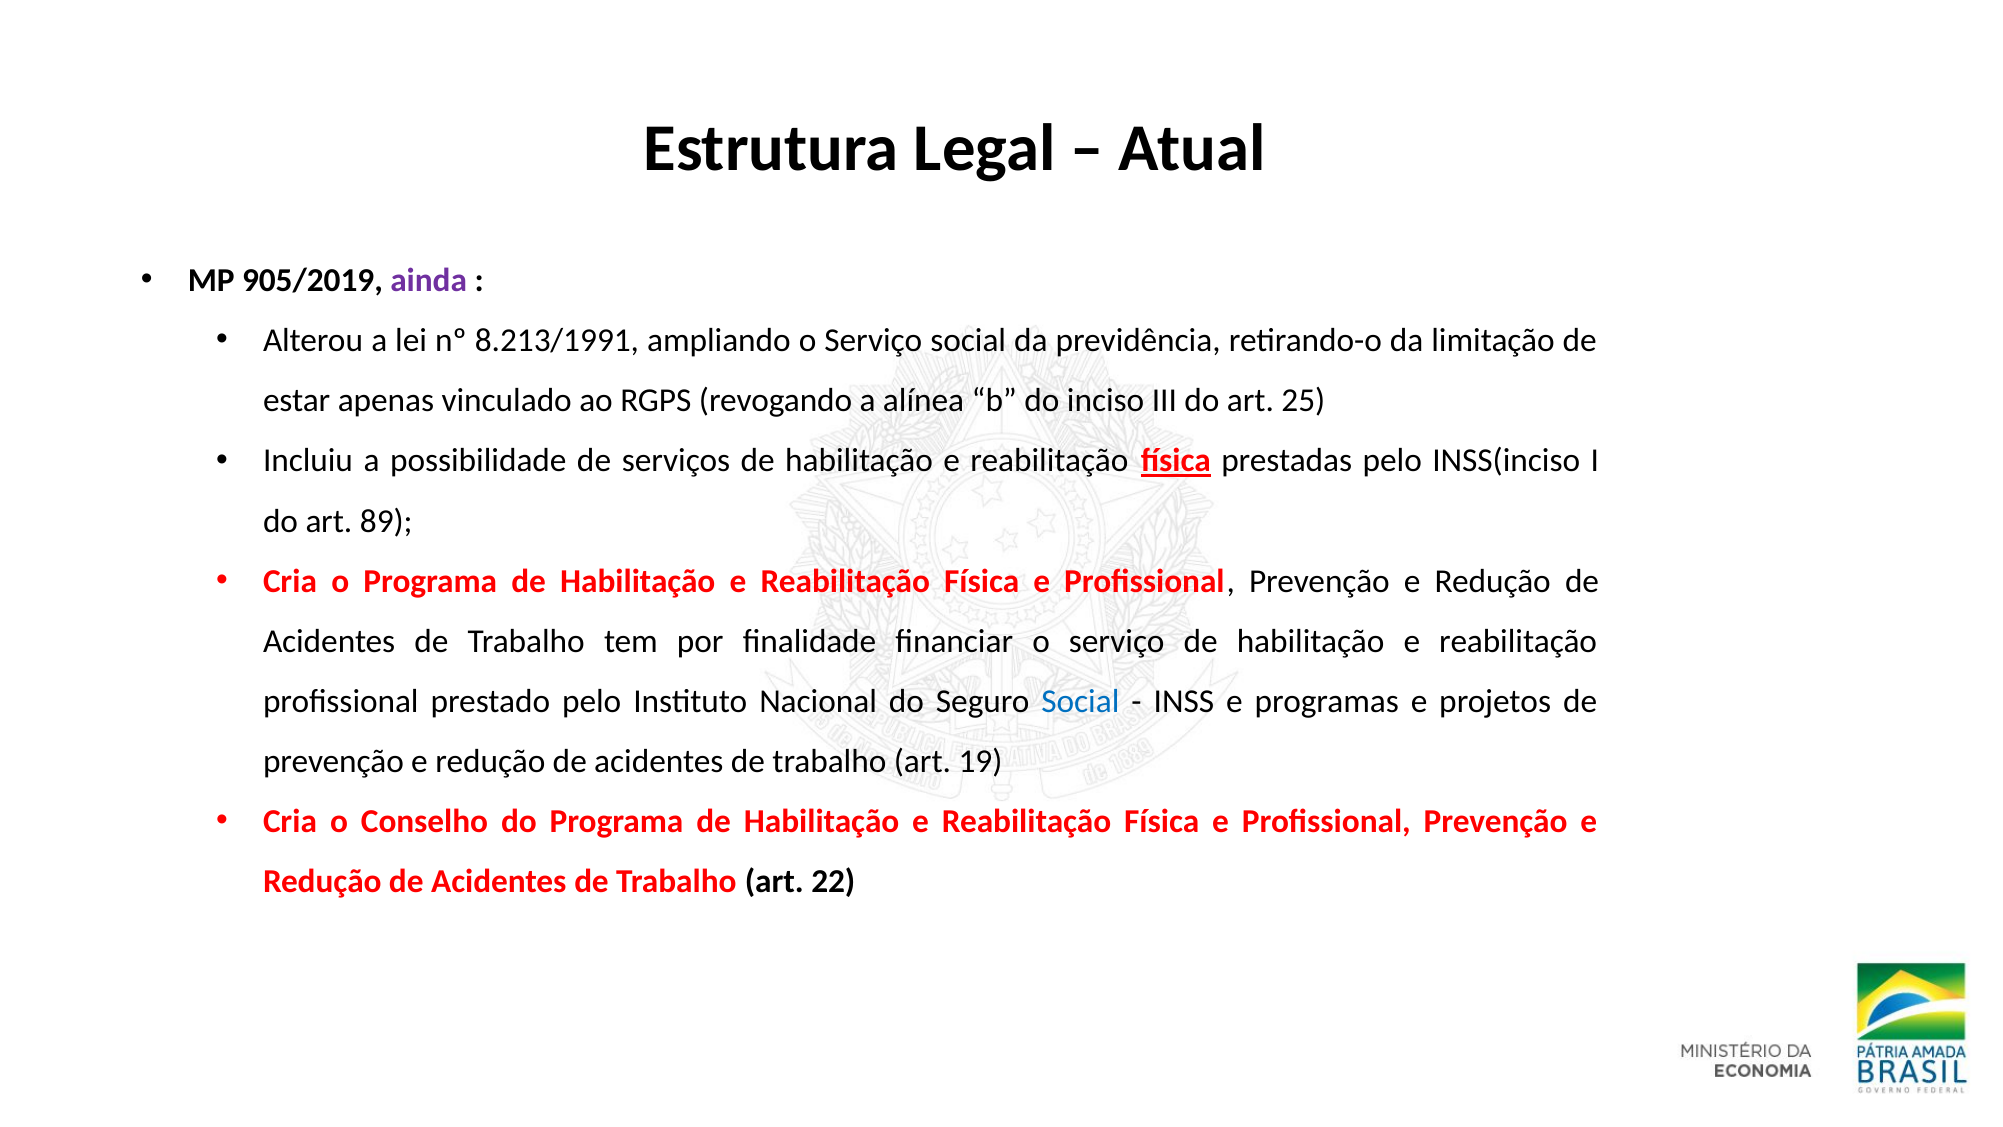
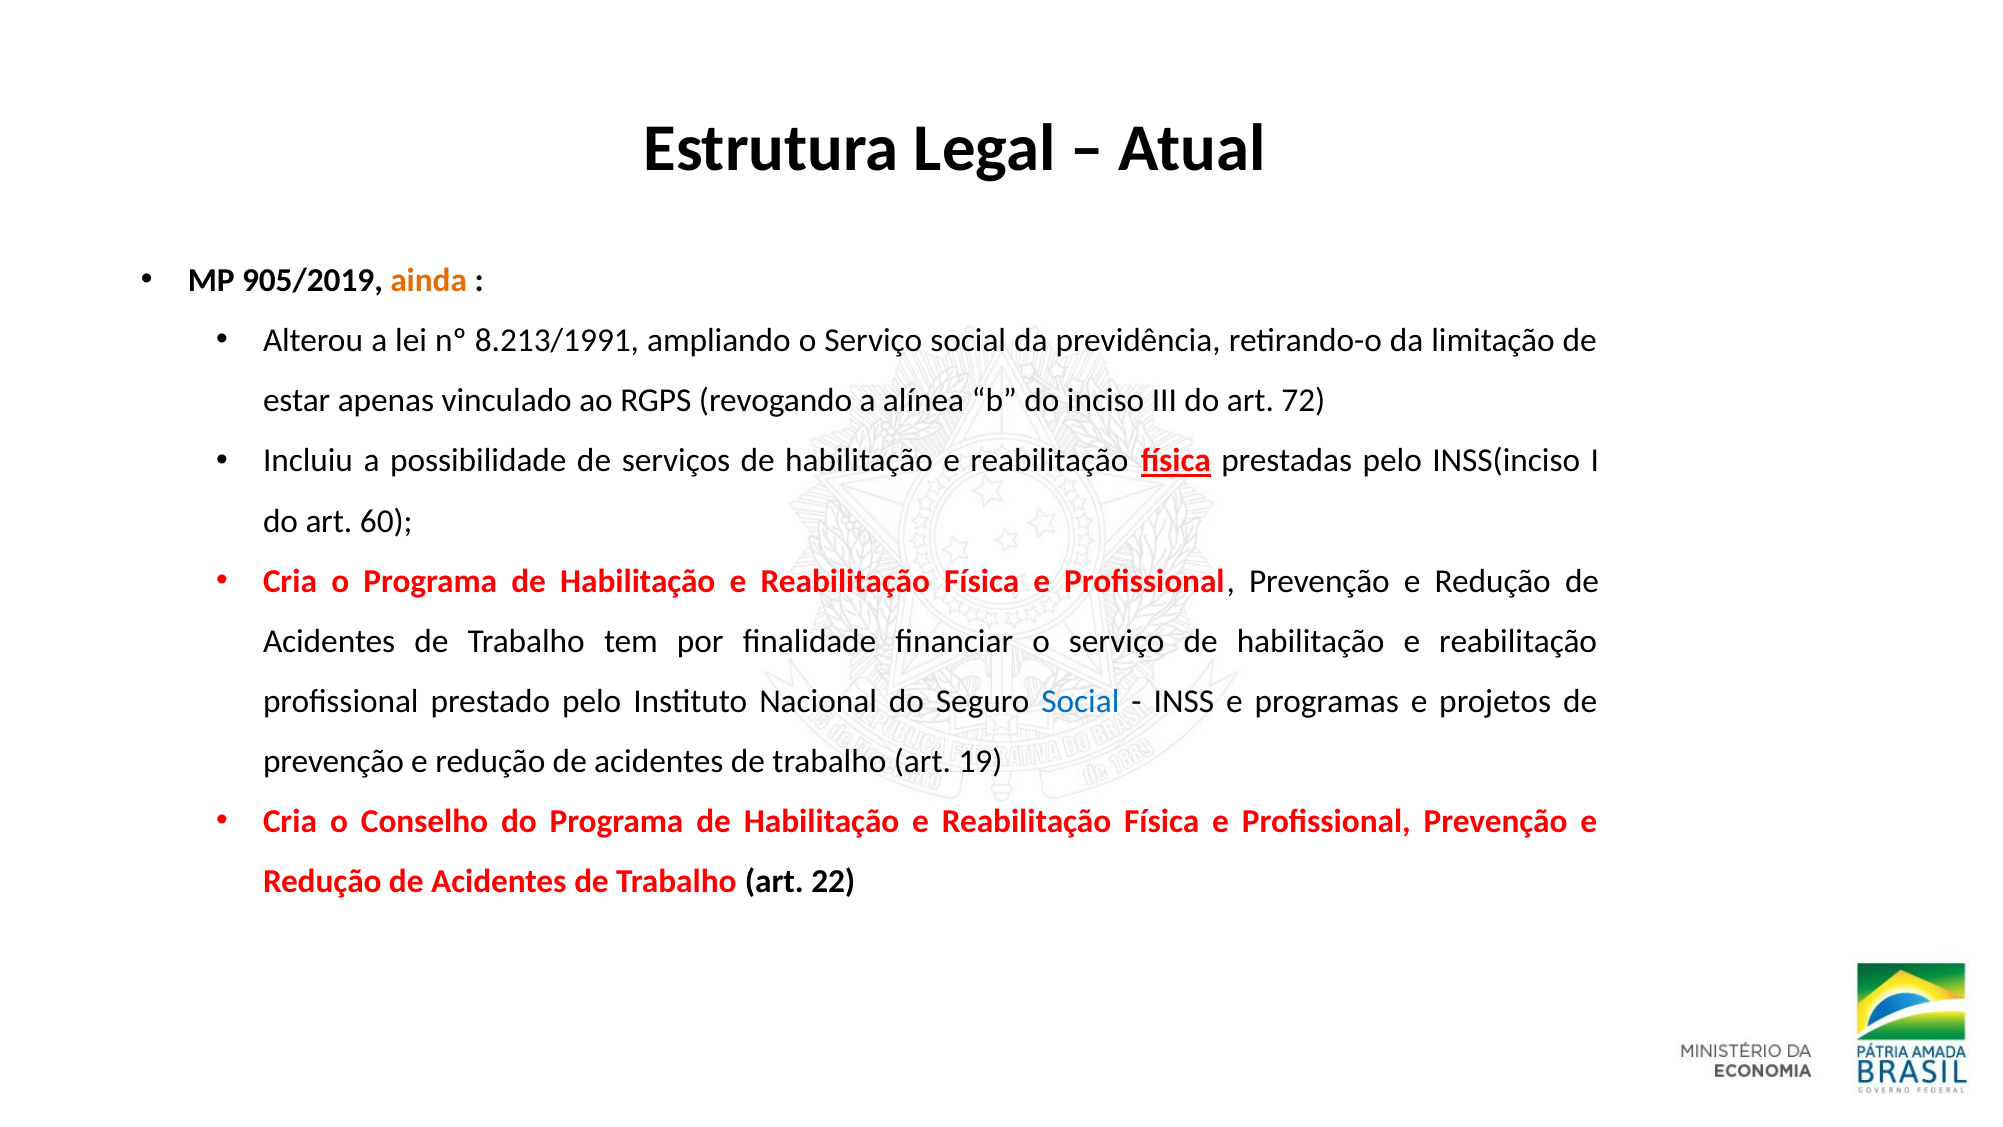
ainda colour: purple -> orange
25: 25 -> 72
89: 89 -> 60
